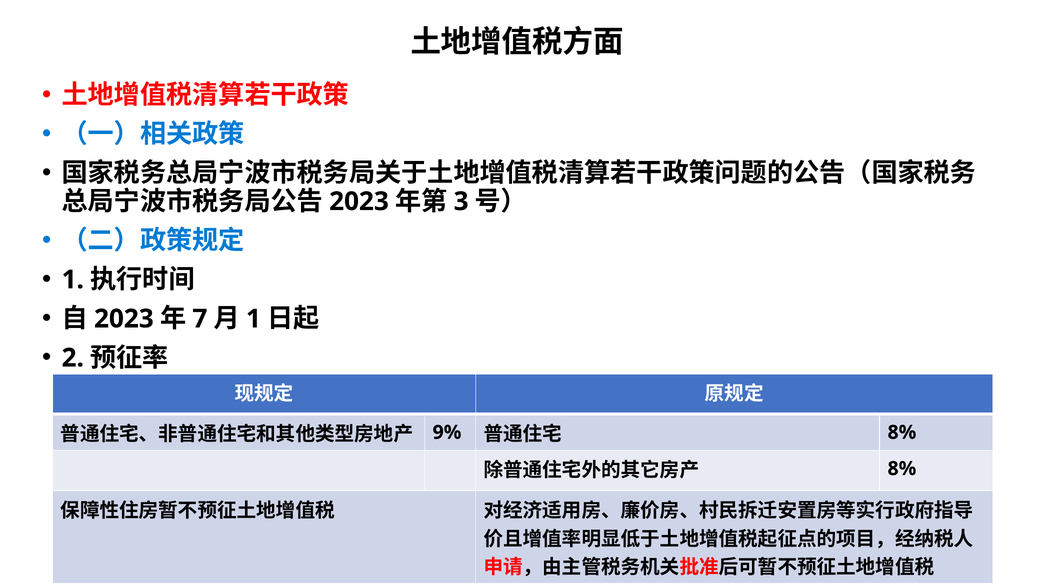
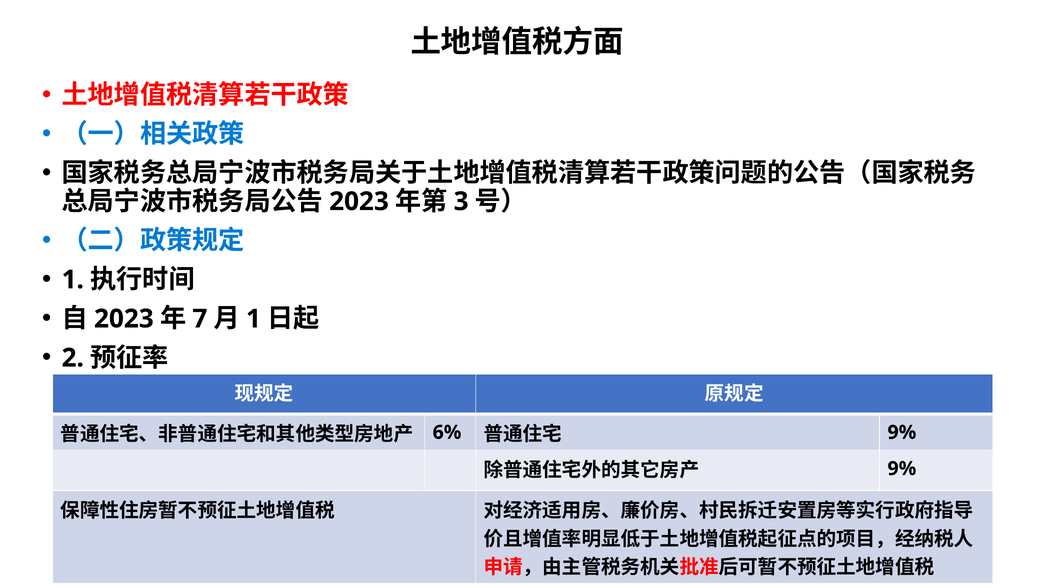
9%: 9% -> 6%
8% at (902, 432): 8% -> 9%
8% at (902, 468): 8% -> 9%
